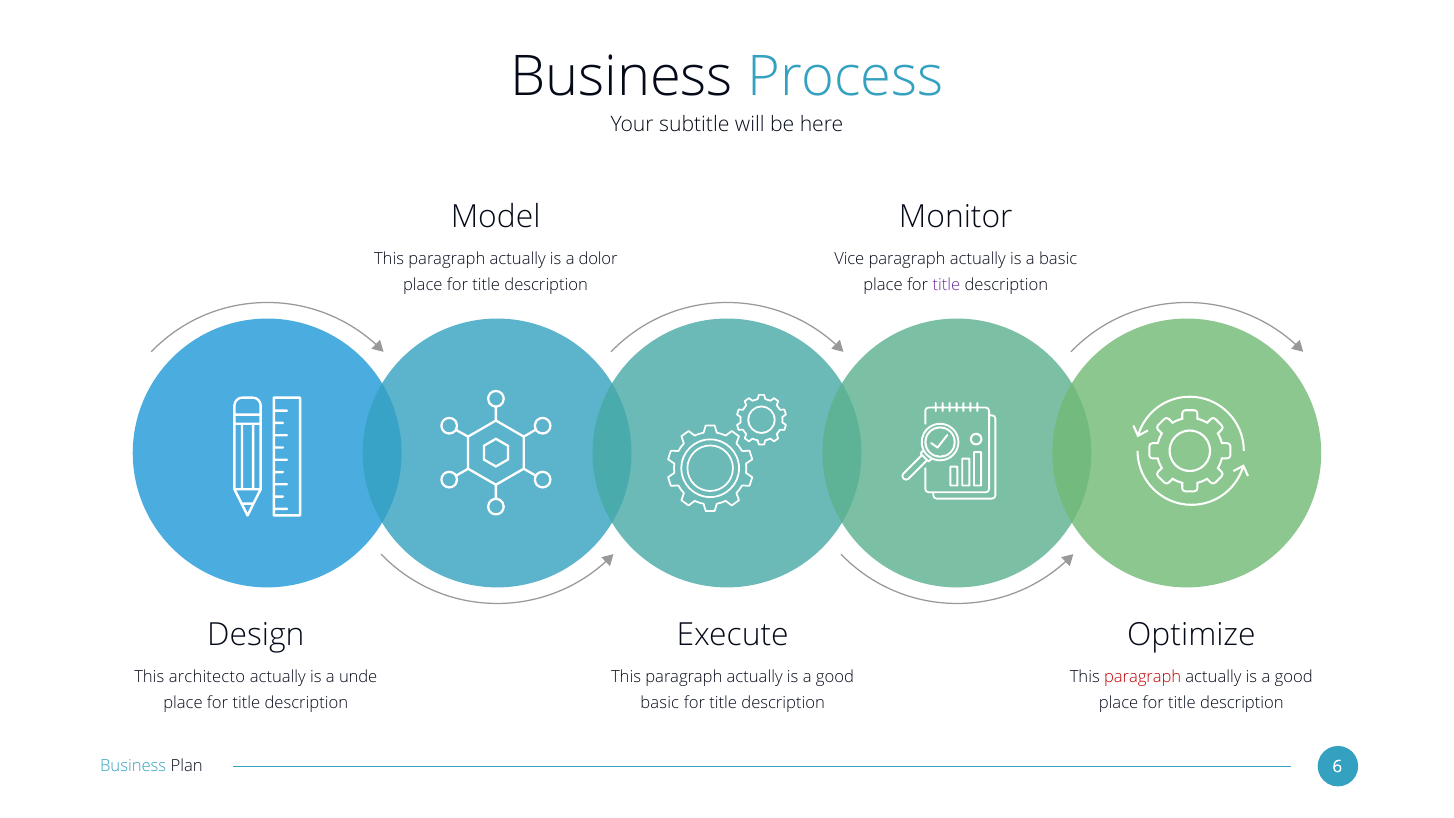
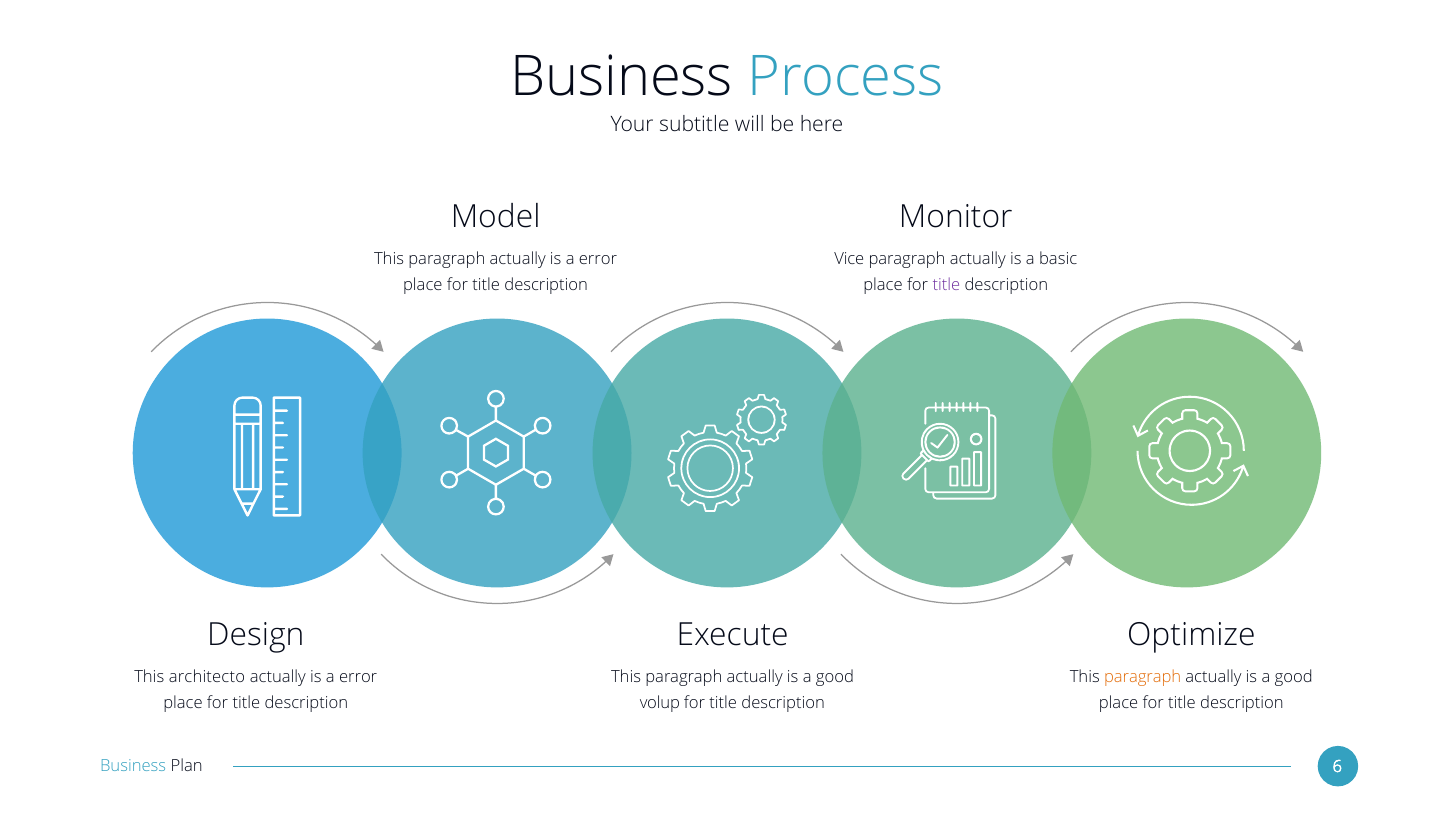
dolor at (598, 259): dolor -> error
unde at (358, 677): unde -> error
paragraph at (1143, 677) colour: red -> orange
basic at (660, 703): basic -> volup
